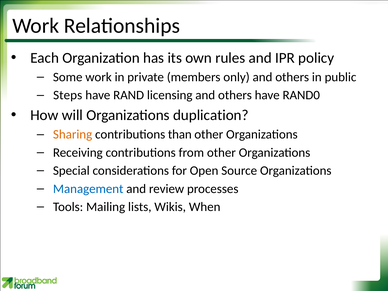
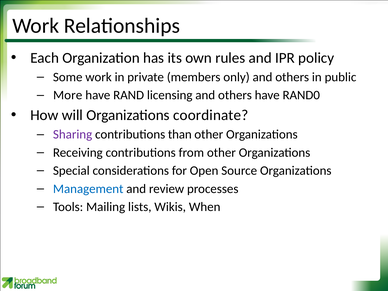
Steps: Steps -> More
duplication: duplication -> coordinate
Sharing colour: orange -> purple
